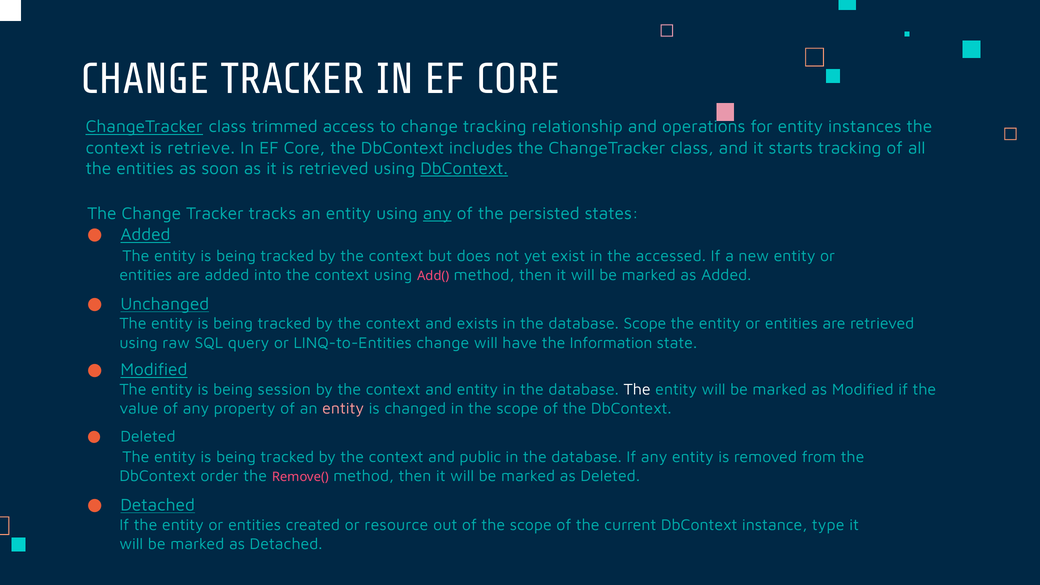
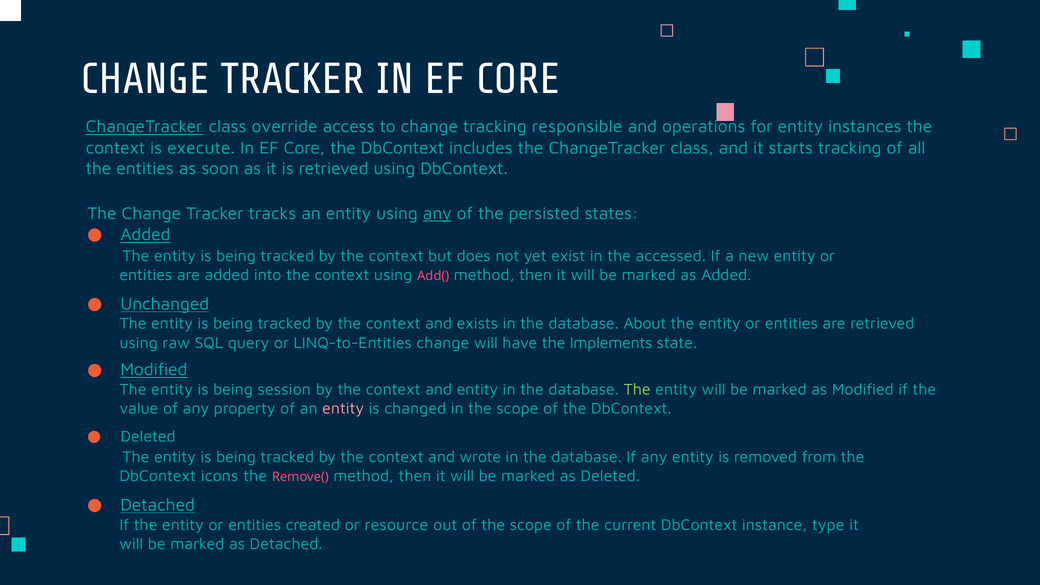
trimmed: trimmed -> override
relationship: relationship -> responsible
retrieve: retrieve -> execute
DbContext at (464, 169) underline: present -> none
database Scope: Scope -> About
Information: Information -> Implements
The at (637, 390) colour: white -> light green
public: public -> wrote
order: order -> icons
